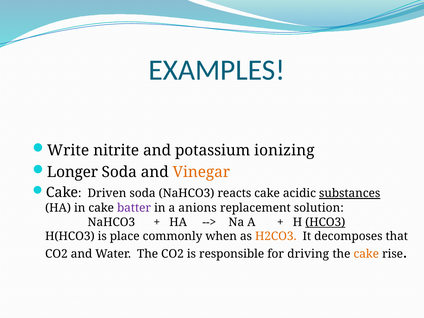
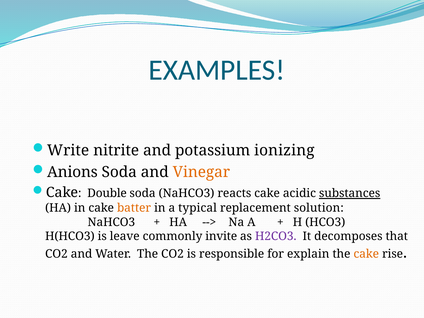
Longer: Longer -> Anions
Driven: Driven -> Double
batter colour: purple -> orange
anions: anions -> typical
HCO3 underline: present -> none
place: place -> leave
when: when -> invite
H2CO3 colour: orange -> purple
driving: driving -> explain
